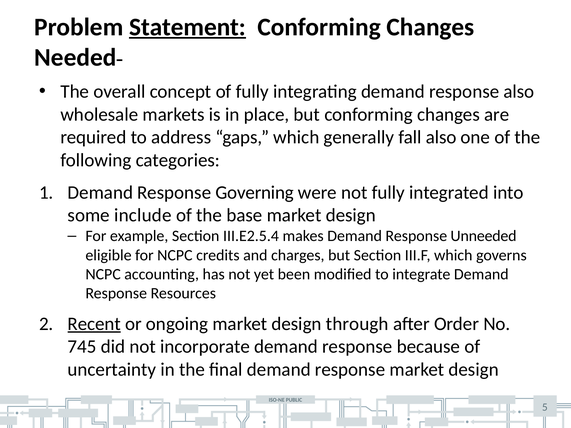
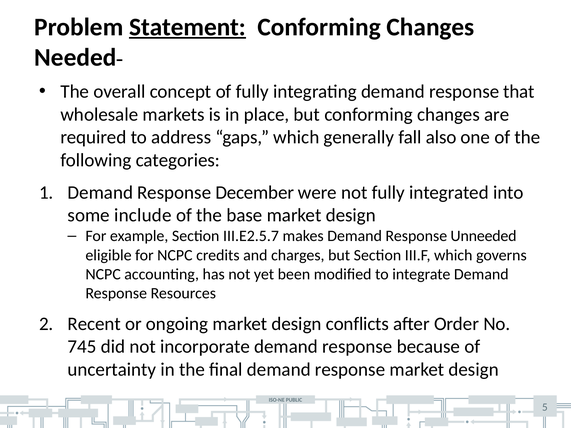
response also: also -> that
Governing: Governing -> December
III.E2.5.4: III.E2.5.4 -> III.E2.5.7
Recent underline: present -> none
through: through -> conflicts
